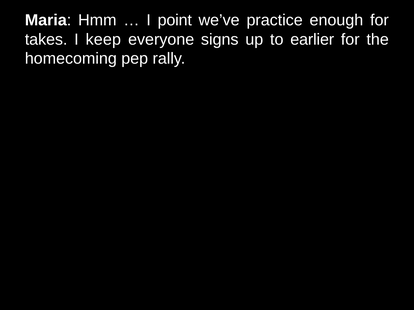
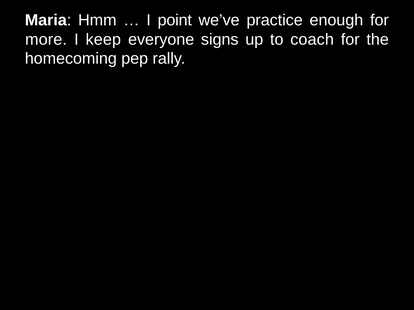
takes: takes -> more
earlier: earlier -> coach
